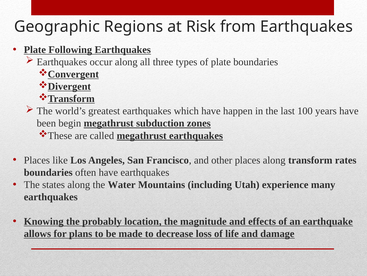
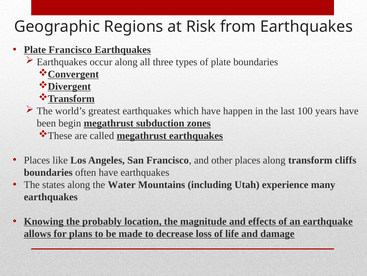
Plate Following: Following -> Francisco
rates: rates -> cliffs
